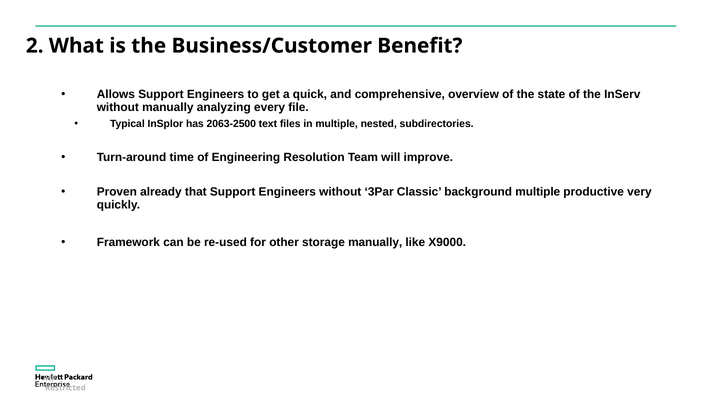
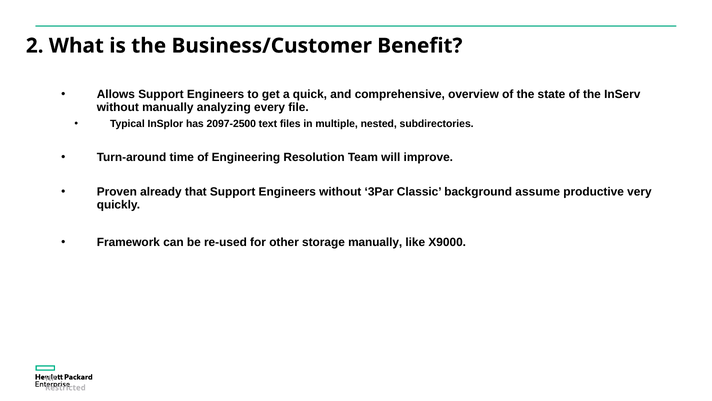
2063-2500: 2063-2500 -> 2097-2500
background multiple: multiple -> assume
